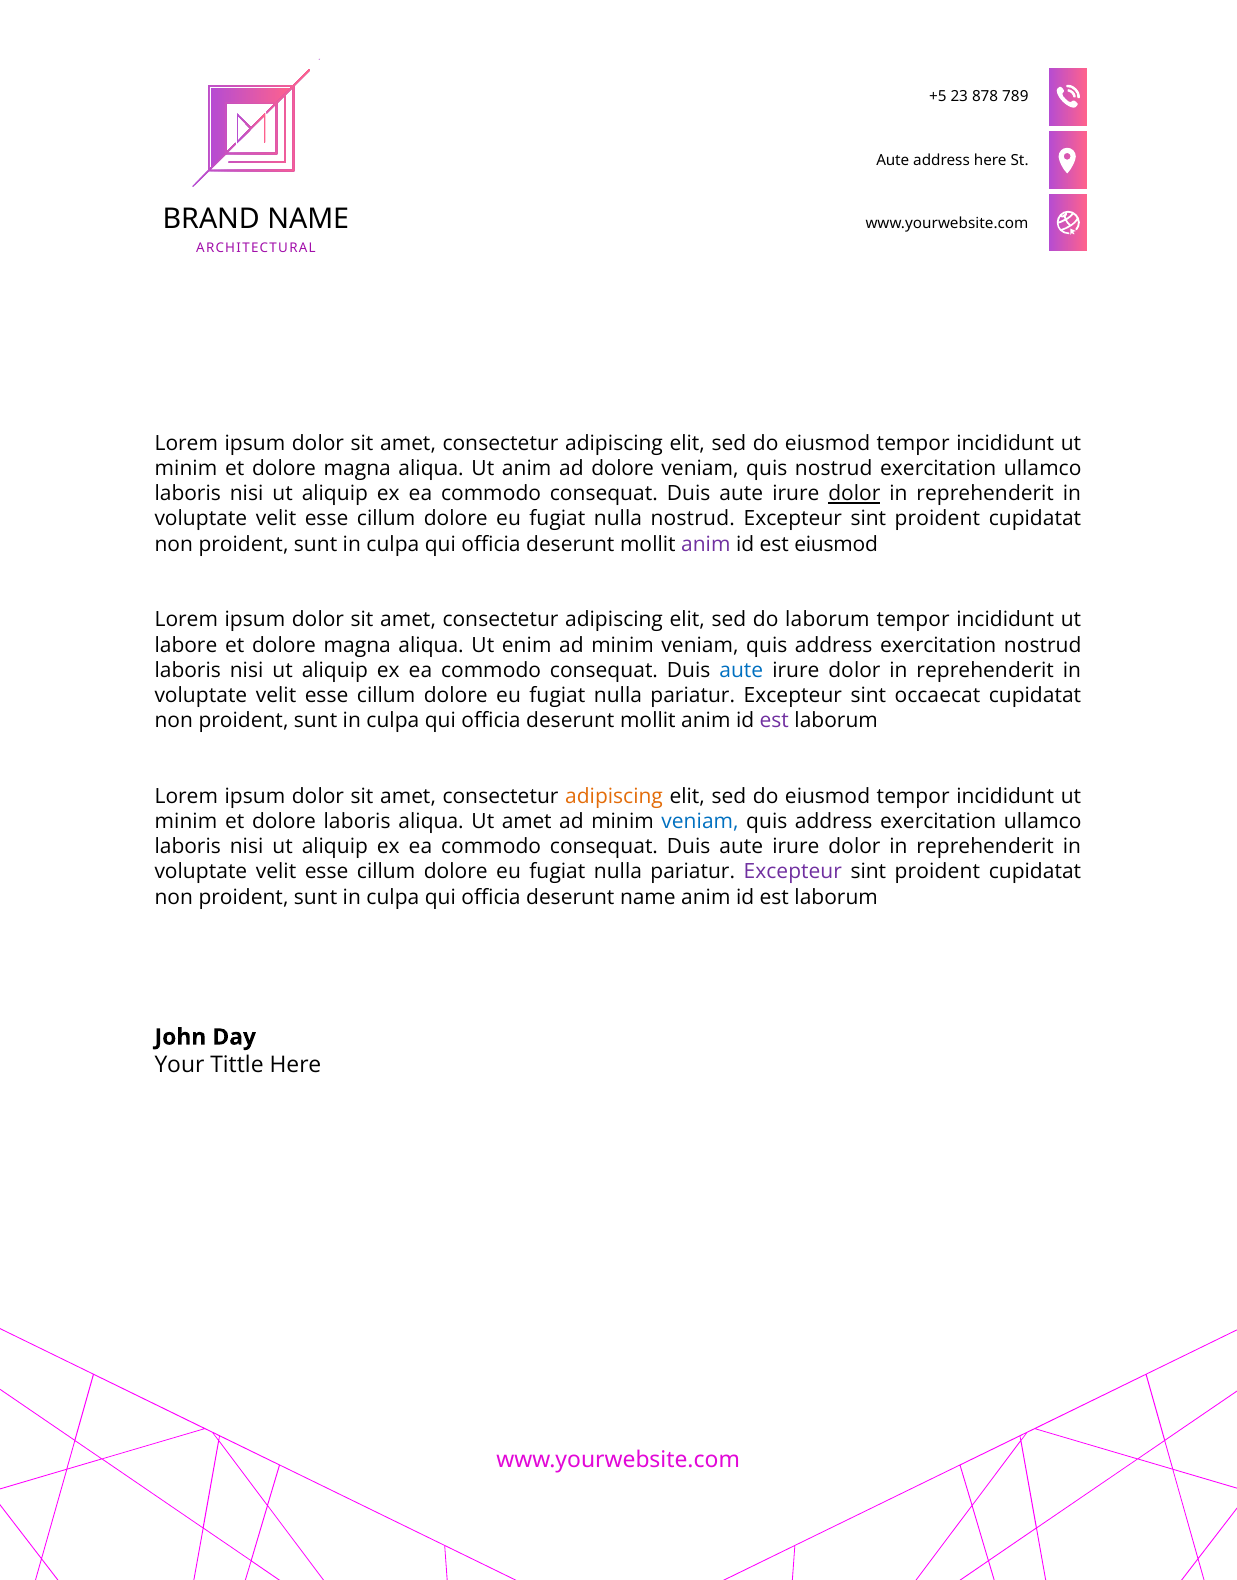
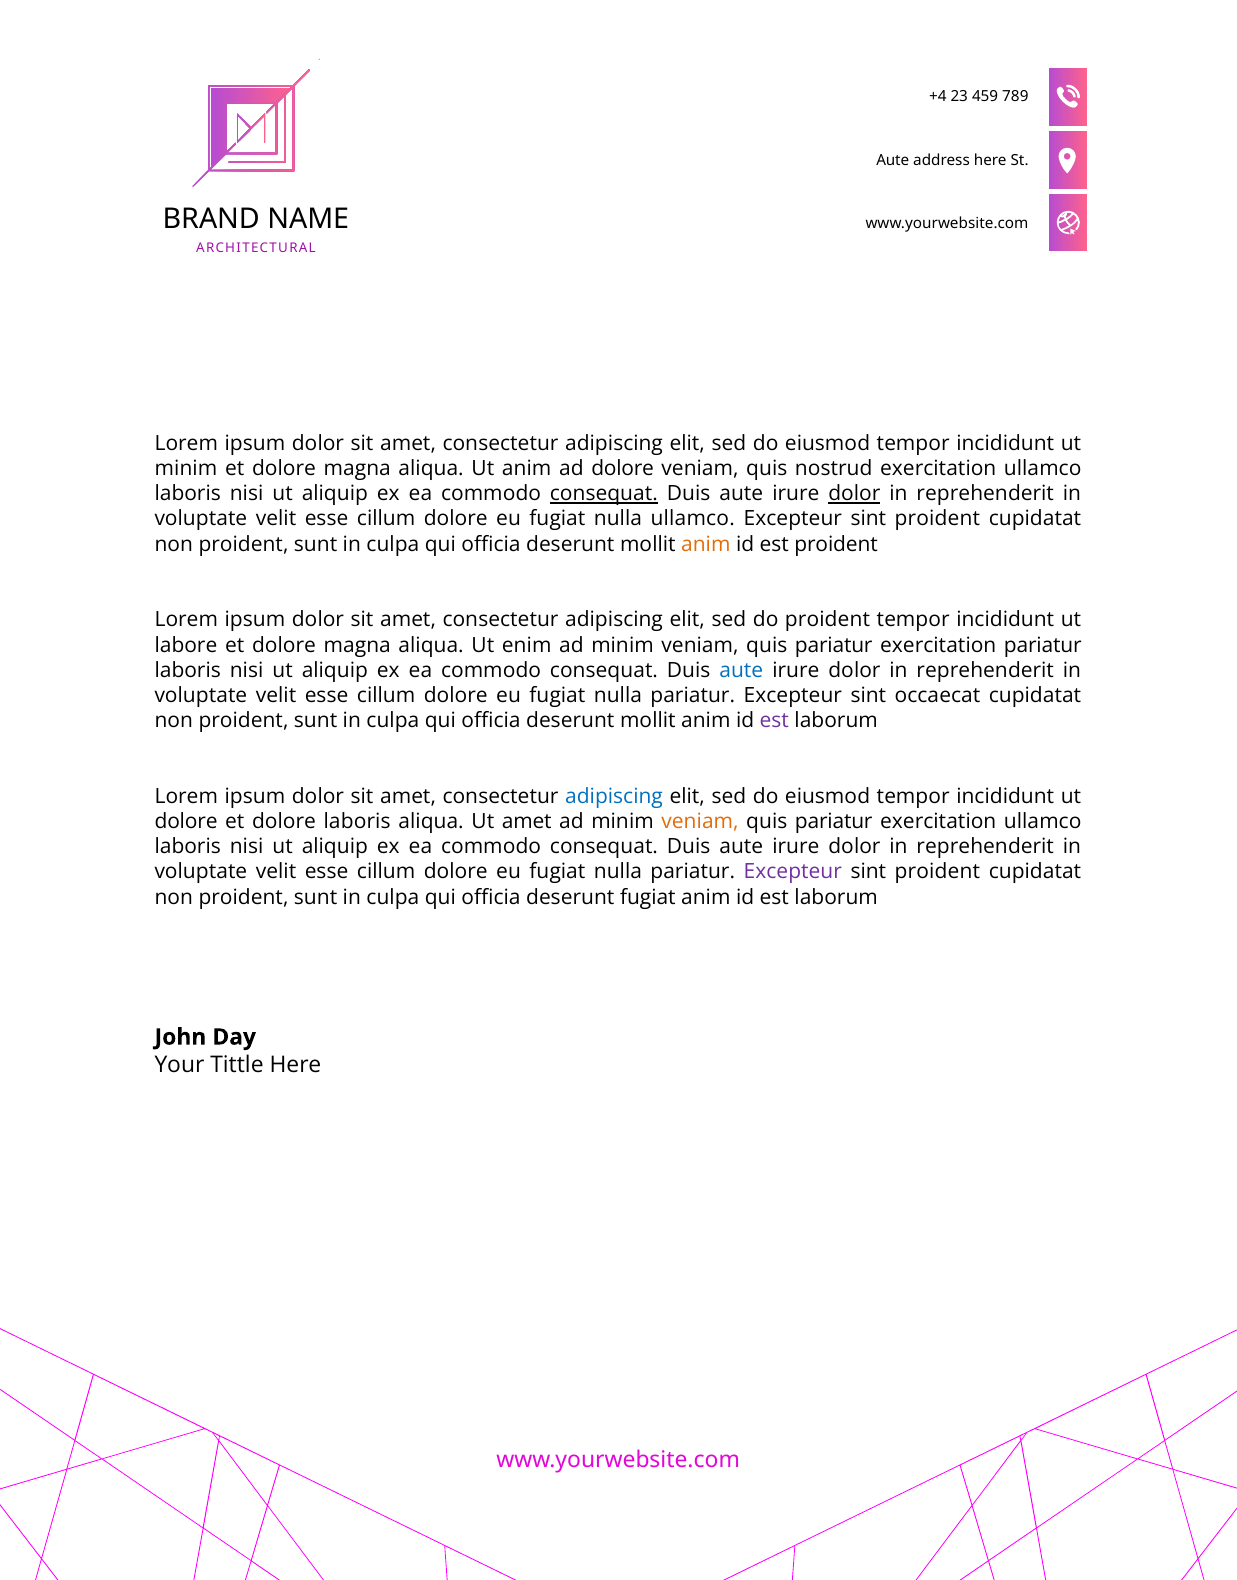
+5: +5 -> +4
878: 878 -> 459
consequat at (604, 494) underline: none -> present
nulla nostrud: nostrud -> ullamco
anim at (706, 544) colour: purple -> orange
est eiusmod: eiusmod -> proident
do laborum: laborum -> proident
address at (834, 645): address -> pariatur
exercitation nostrud: nostrud -> pariatur
adipiscing at (614, 797) colour: orange -> blue
minim at (186, 822): minim -> dolore
veniam at (700, 822) colour: blue -> orange
address at (834, 822): address -> pariatur
deserunt name: name -> fugiat
